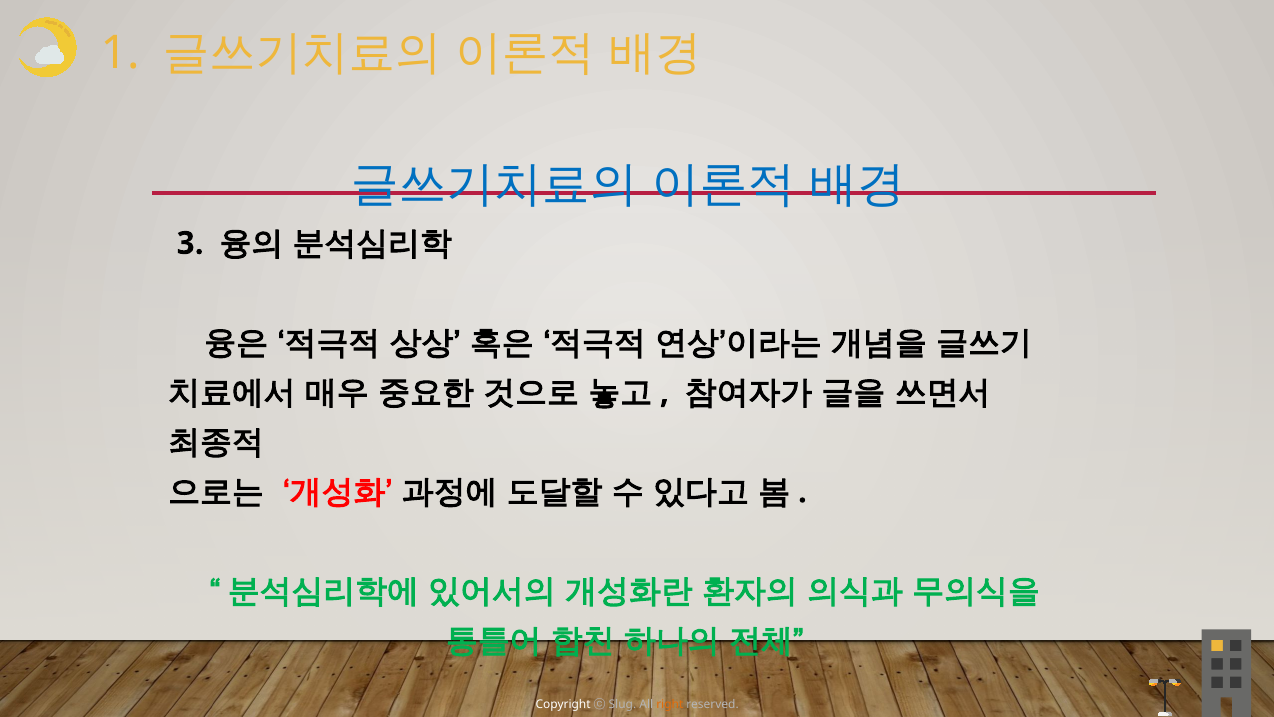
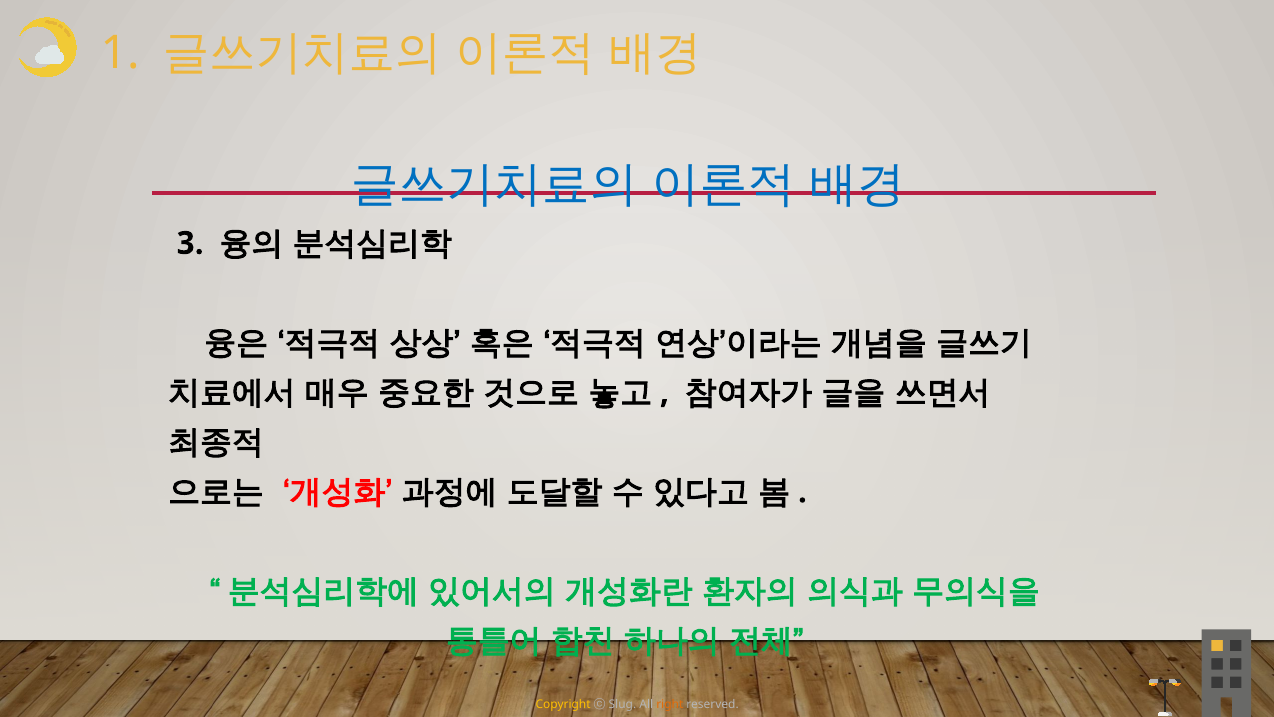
Copyright colour: white -> yellow
